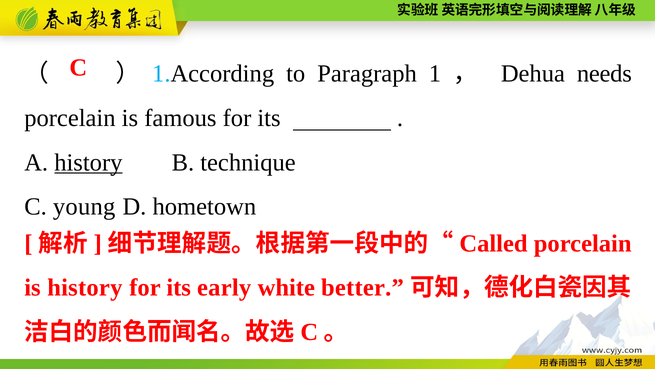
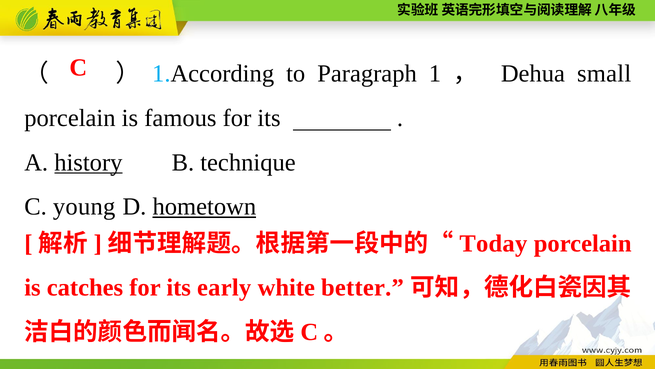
needs: needs -> small
hometown underline: none -> present
Called: Called -> Today
is history: history -> catches
